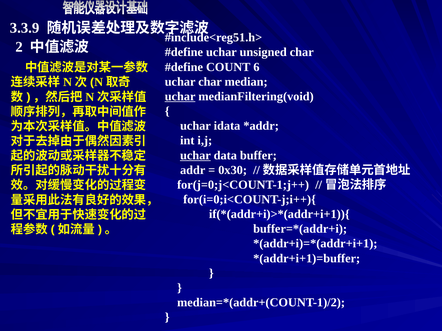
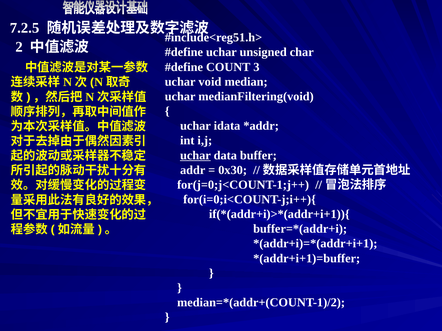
3.3.9: 3.3.9 -> 7.2.5
6: 6 -> 3
uchar char: char -> void
uchar at (180, 97) underline: present -> none
